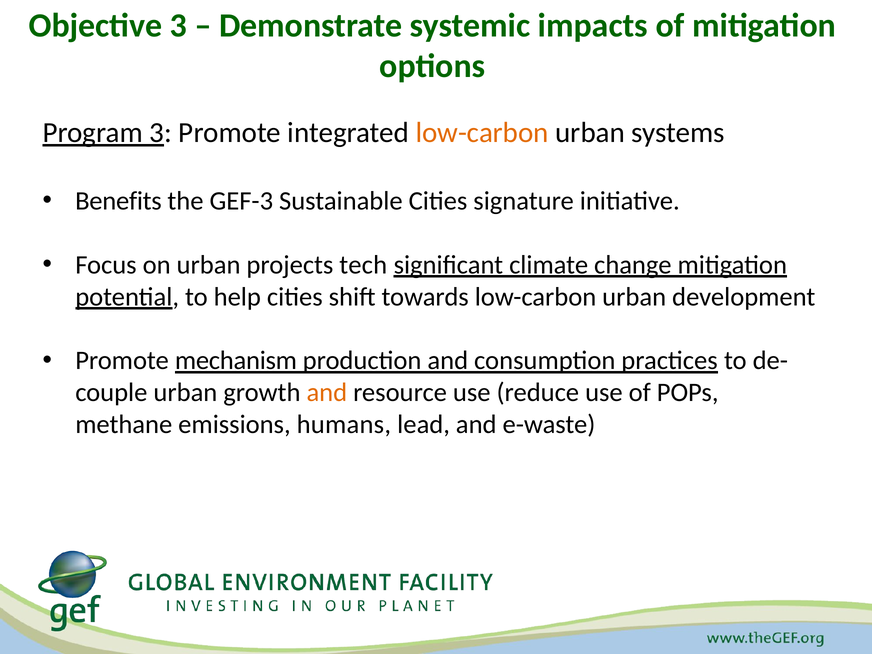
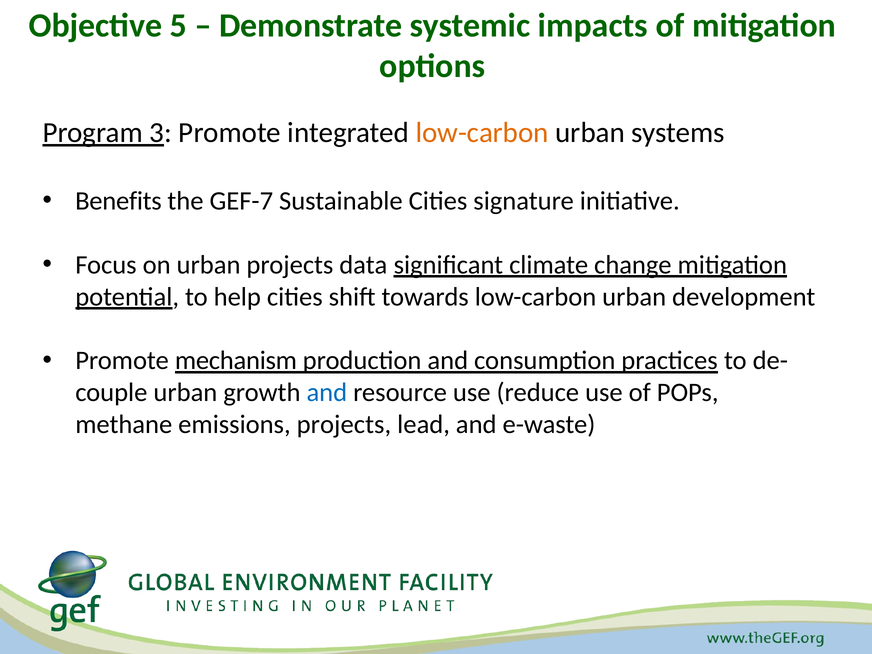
Objective 3: 3 -> 5
GEF-3: GEF-3 -> GEF-7
tech: tech -> data
and at (327, 393) colour: orange -> blue
emissions humans: humans -> projects
